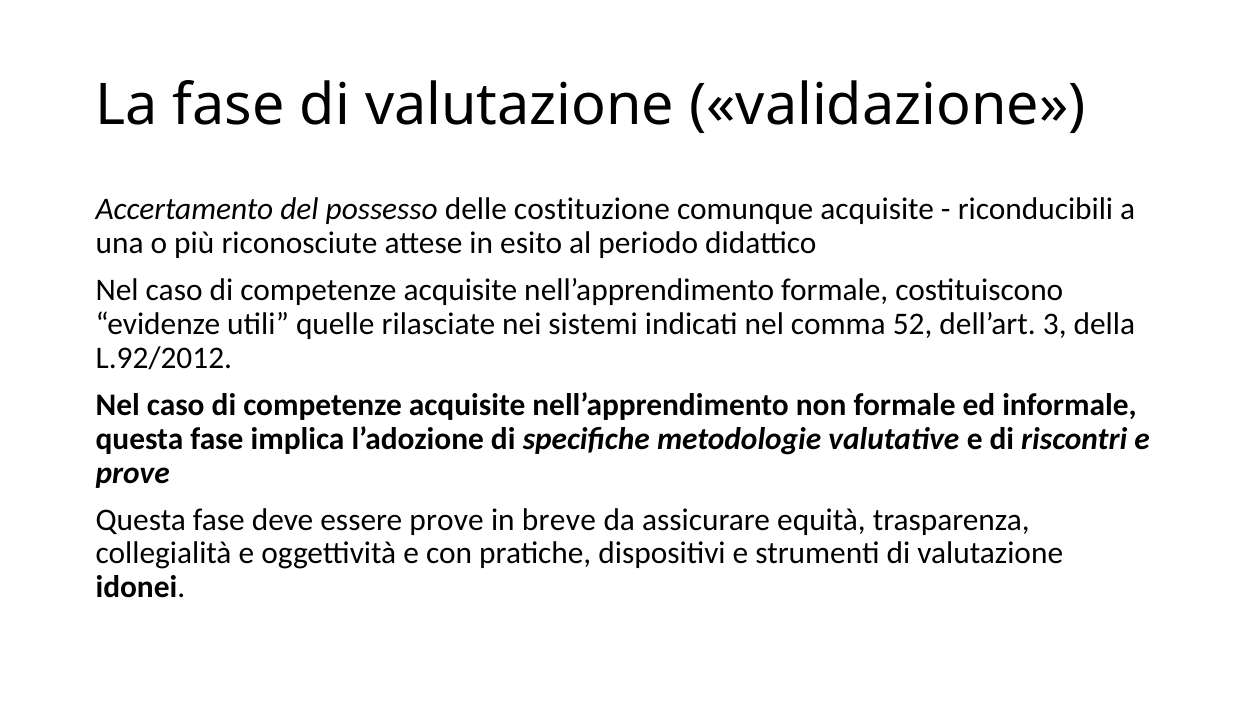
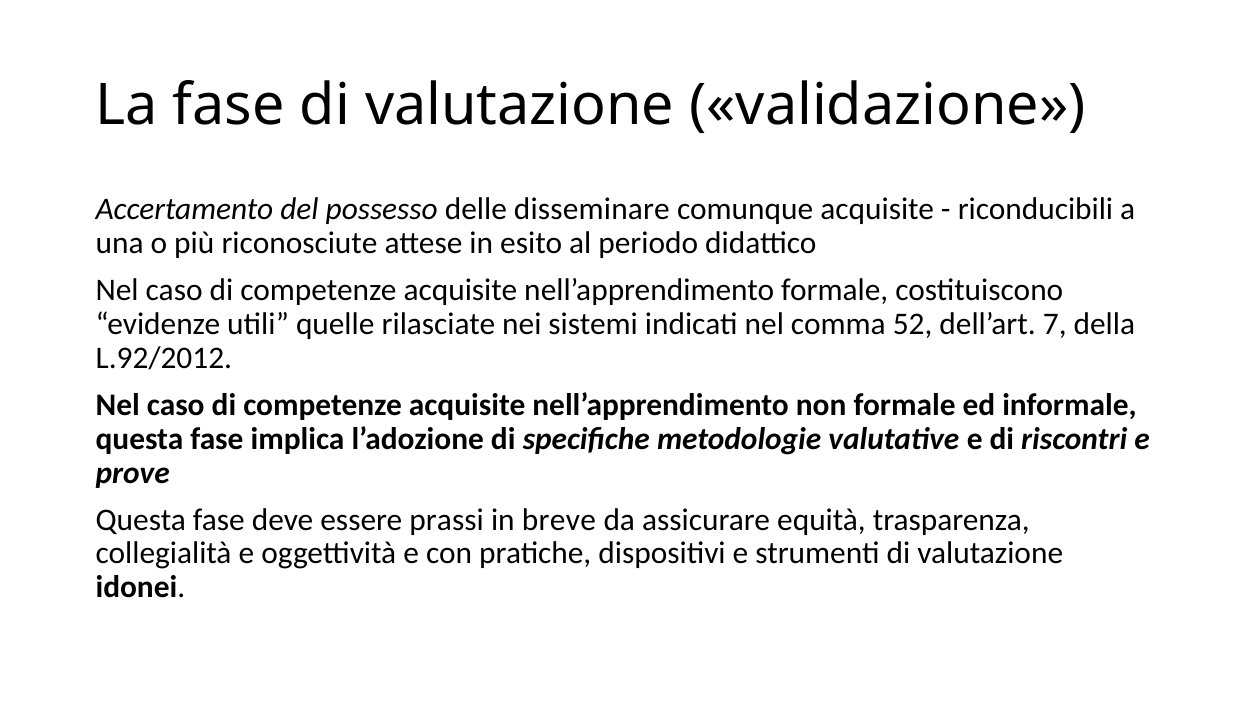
costituzione: costituzione -> disseminare
3: 3 -> 7
essere prove: prove -> prassi
